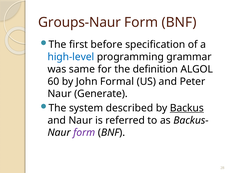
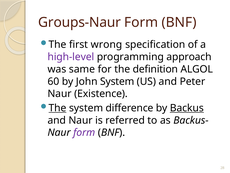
before: before -> wrong
high-level colour: blue -> purple
grammar: grammar -> approach
John Formal: Formal -> System
Generate: Generate -> Existence
The at (58, 108) underline: none -> present
described: described -> difference
